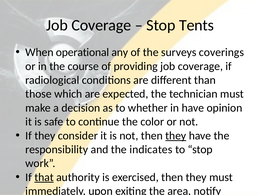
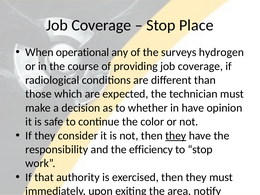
Tents: Tents -> Place
coverings: coverings -> hydrogen
indicates: indicates -> efficiency
that underline: present -> none
